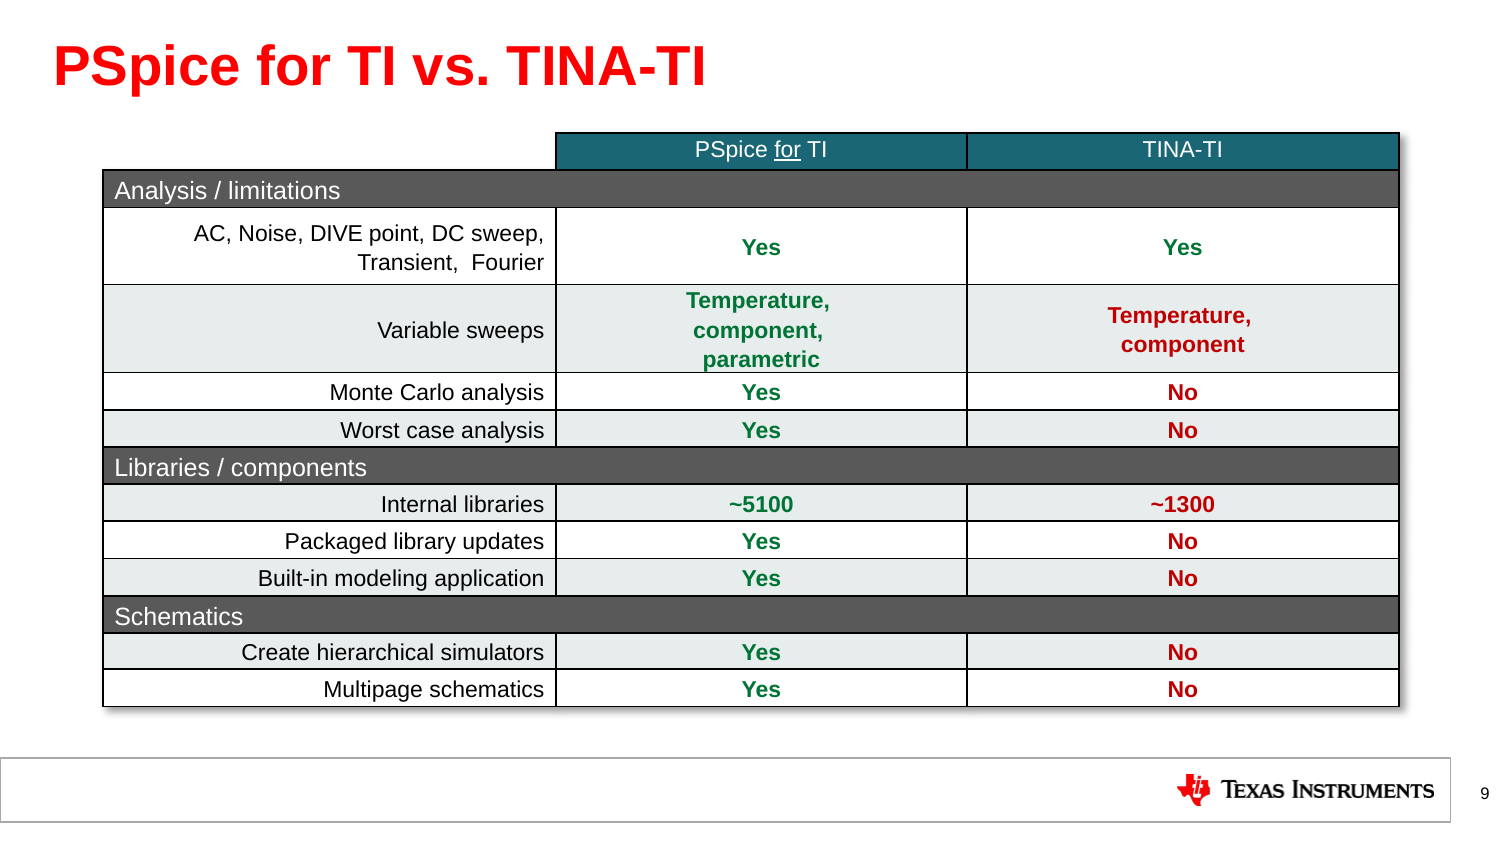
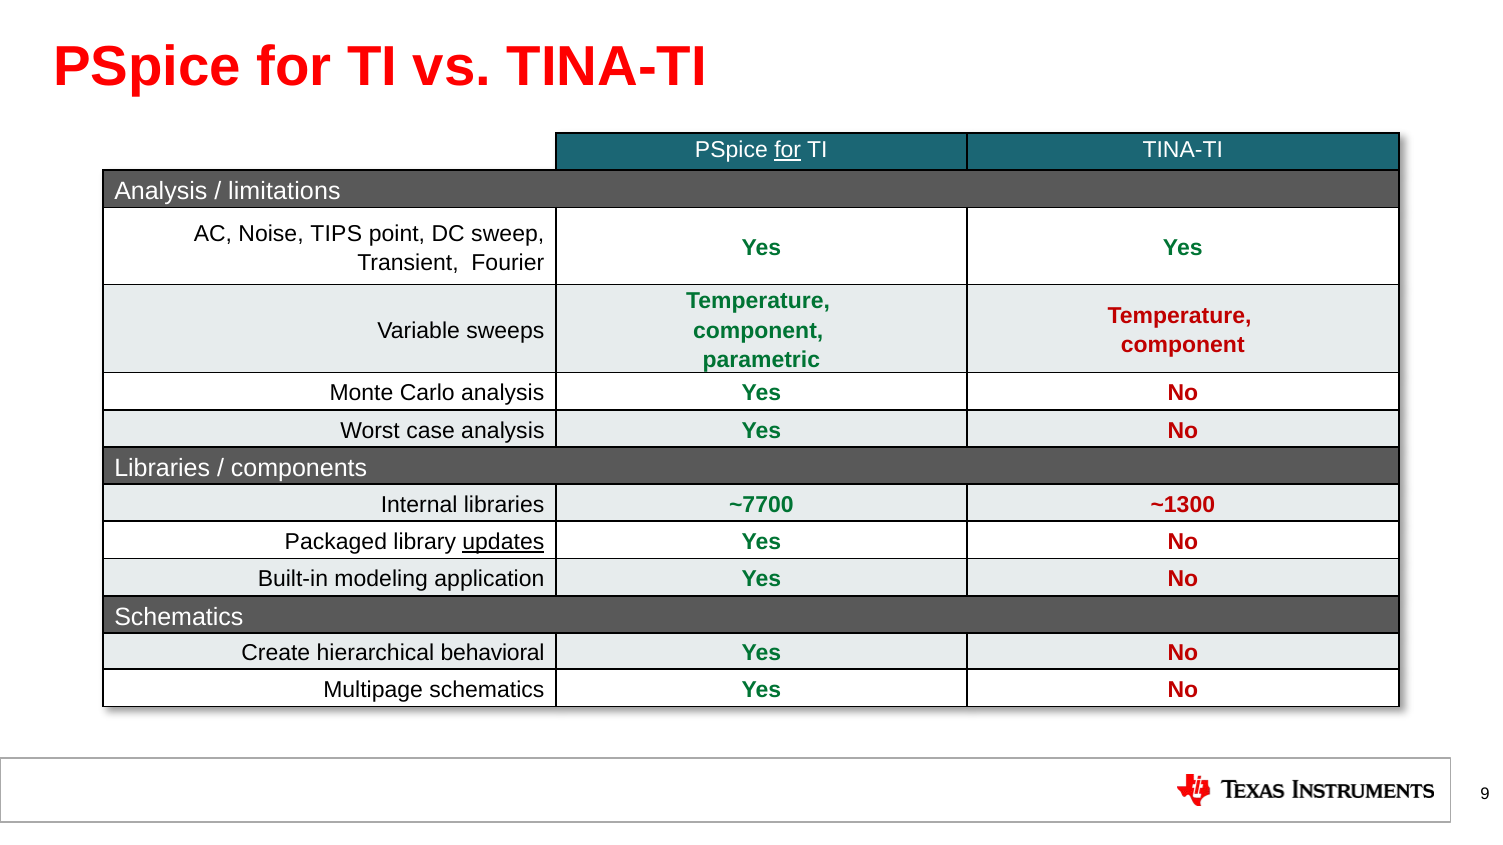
DIVE: DIVE -> TIPS
~5100: ~5100 -> ~7700
updates underline: none -> present
simulators: simulators -> behavioral
